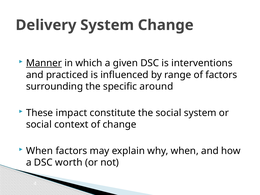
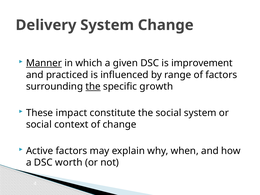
interventions: interventions -> improvement
the at (93, 87) underline: none -> present
around: around -> growth
When at (39, 151): When -> Active
